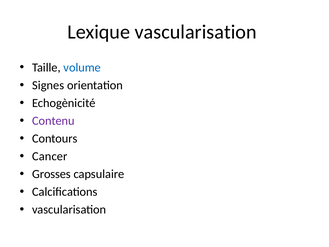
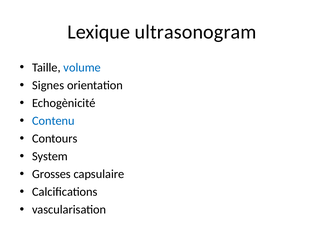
Lexique vascularisation: vascularisation -> ultrasonogram
Contenu colour: purple -> blue
Cancer: Cancer -> System
